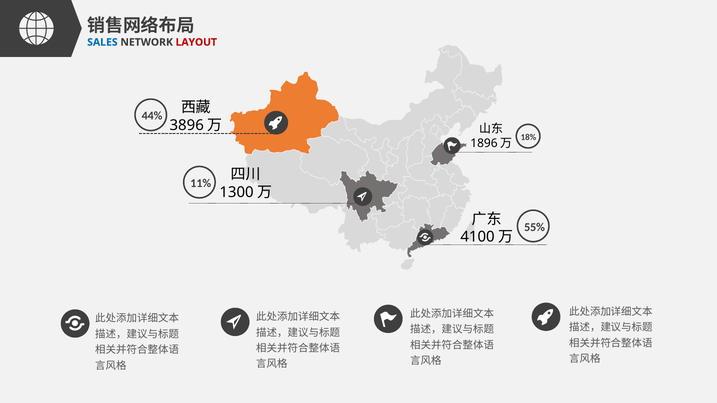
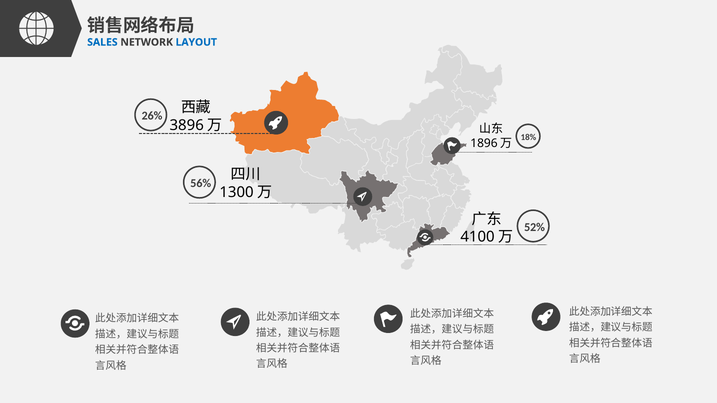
LAYOUT colour: red -> blue
44%: 44% -> 26%
11%: 11% -> 56%
55%: 55% -> 52%
